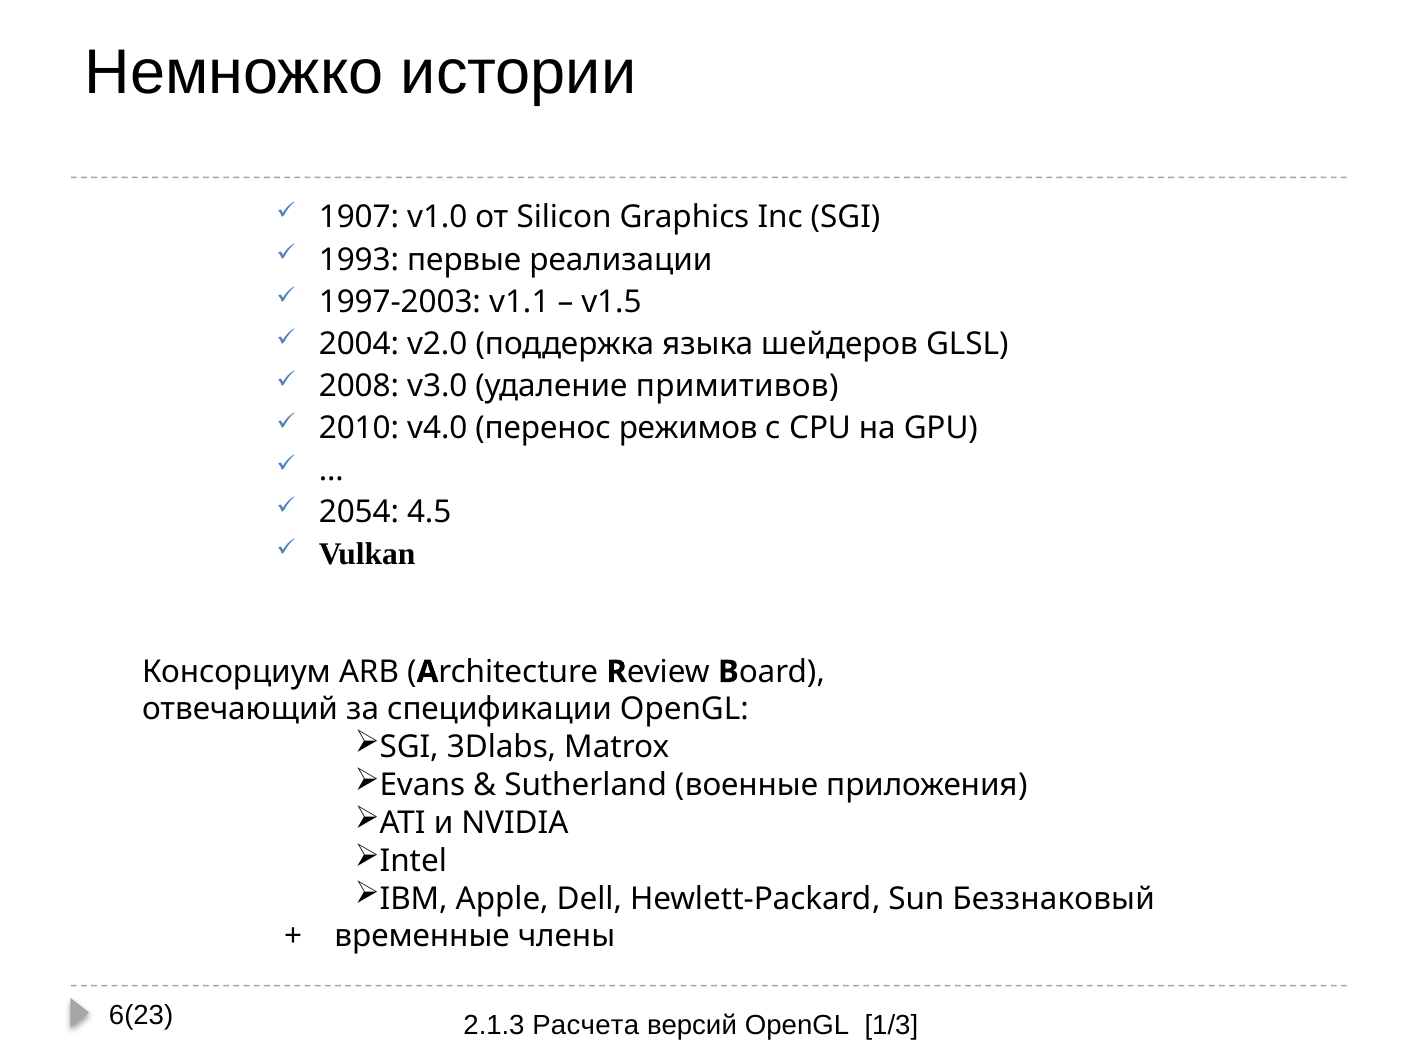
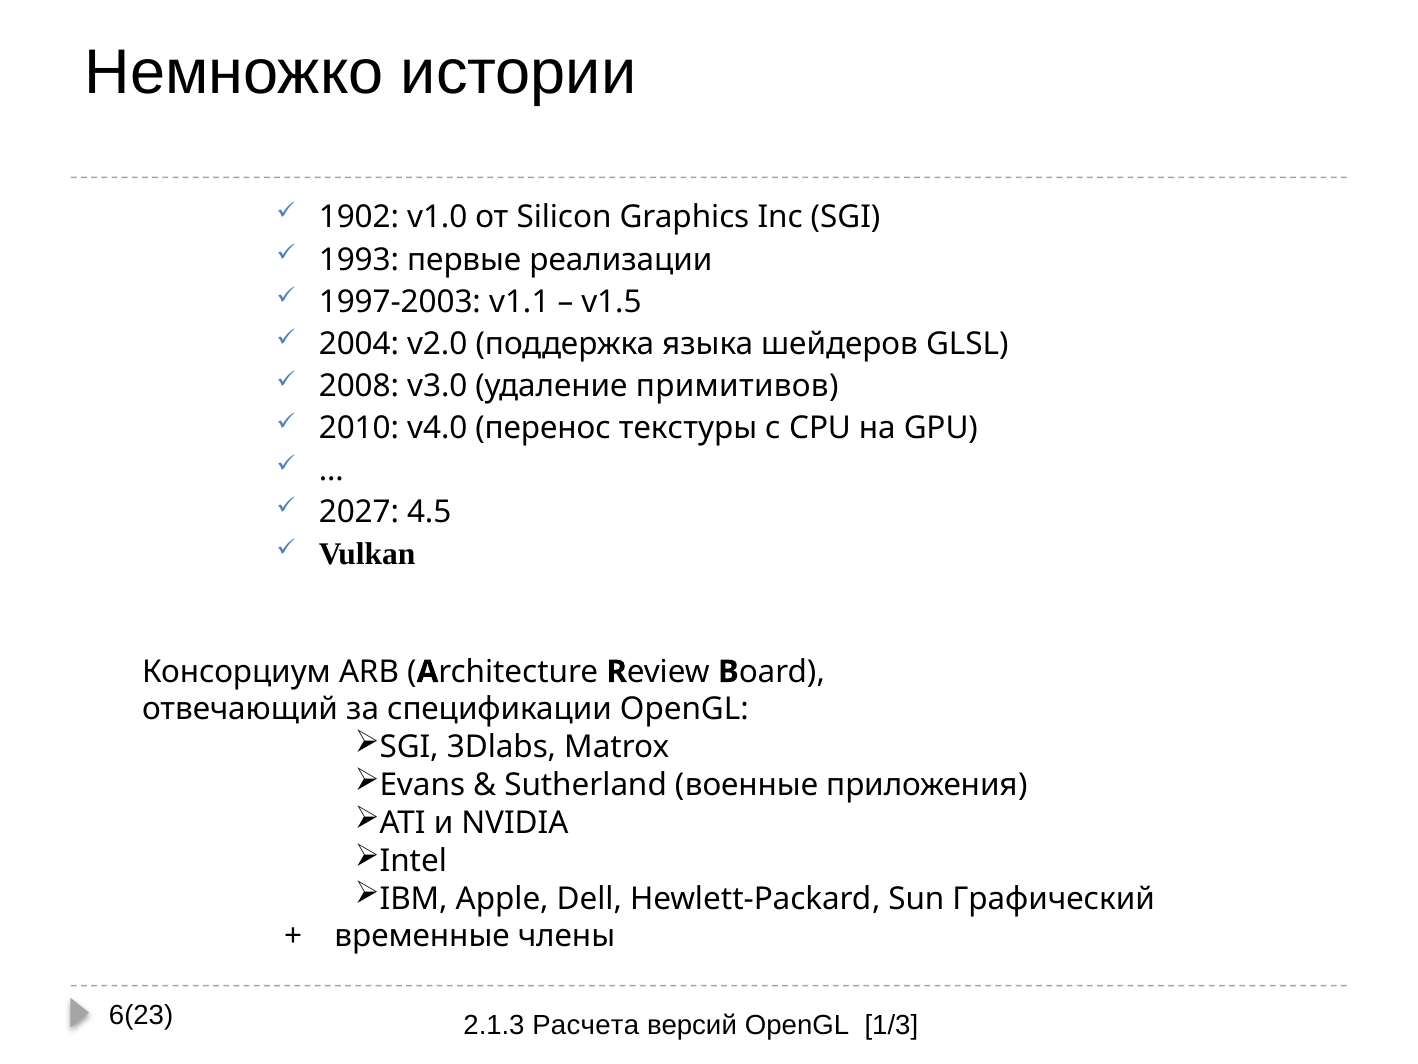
1907: 1907 -> 1902
режимов: режимов -> текстуры
2054: 2054 -> 2027
Беззнаковый: Беззнаковый -> Графический
